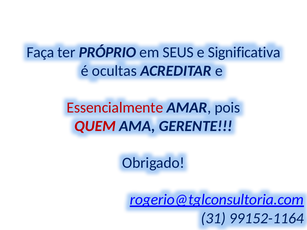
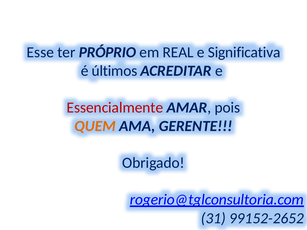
Faça: Faça -> Esse
SEUS: SEUS -> REAL
ocultas: ocultas -> últimos
QUEM colour: red -> orange
99152-1164: 99152-1164 -> 99152-2652
